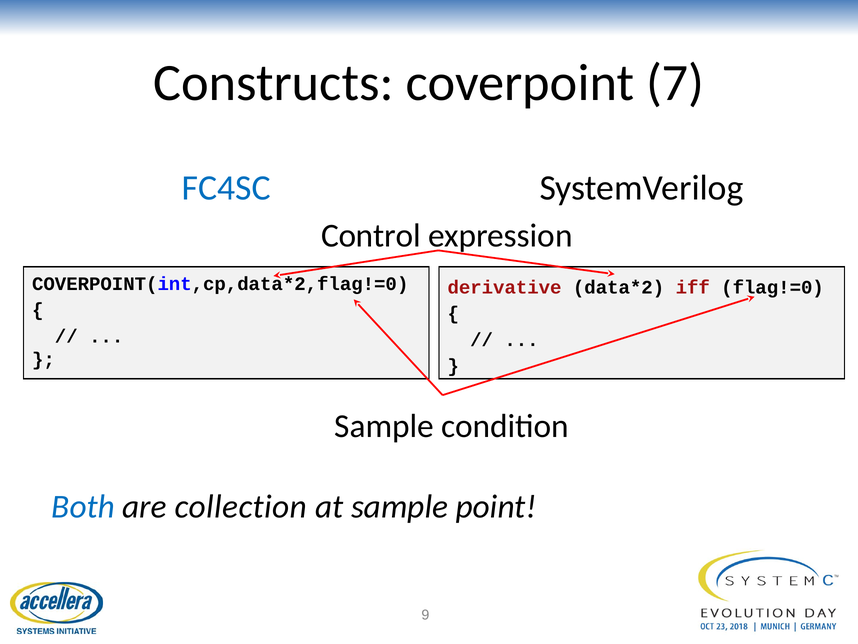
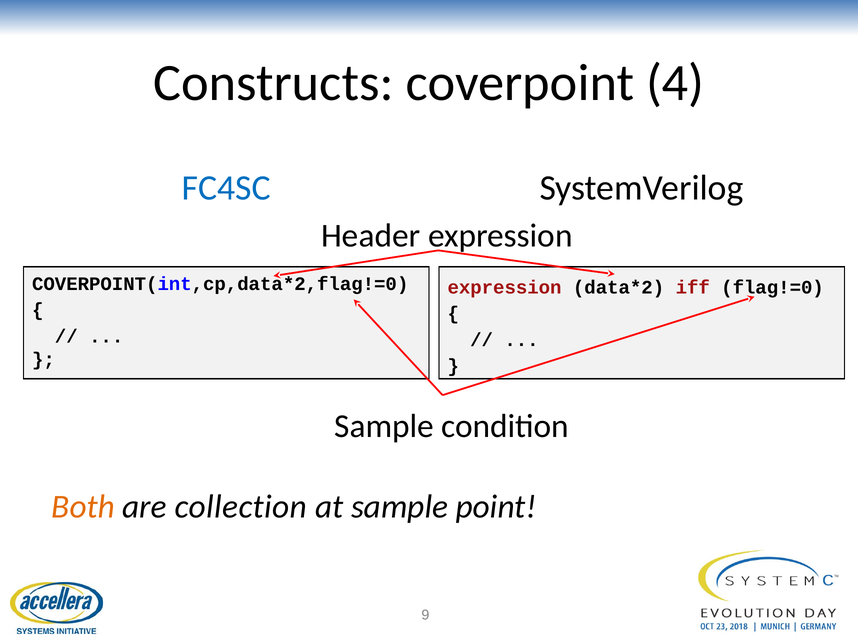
7: 7 -> 4
Control: Control -> Header
derivative at (505, 287): derivative -> expression
Both colour: blue -> orange
